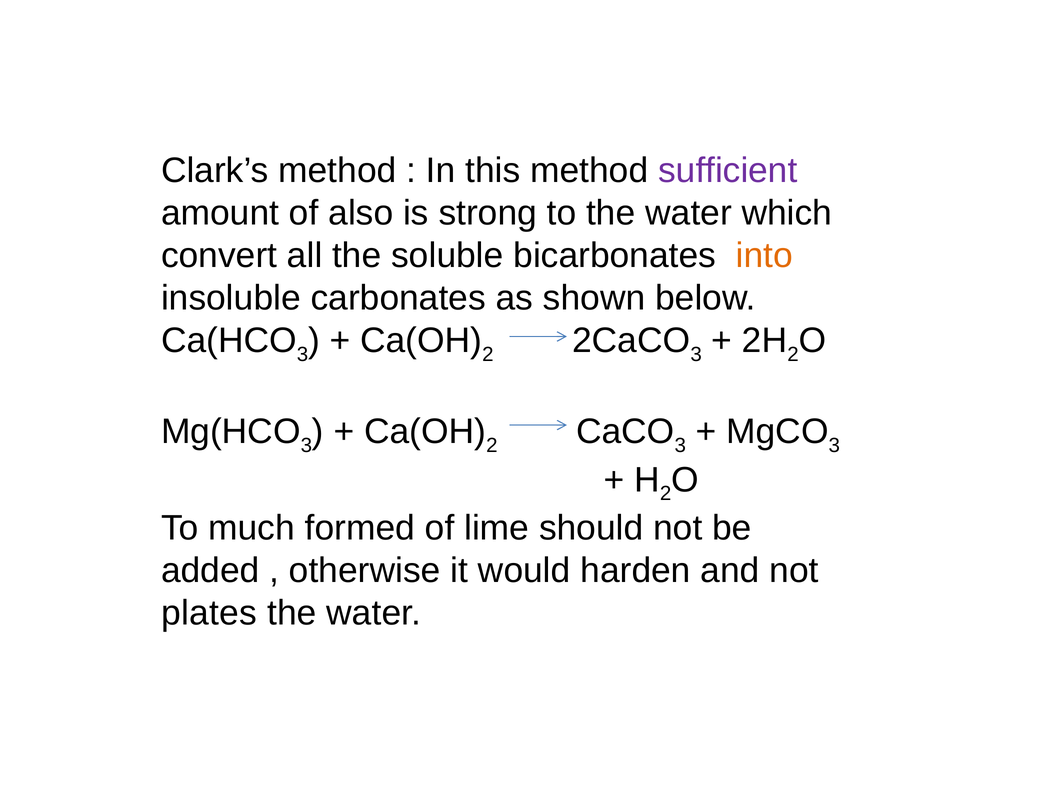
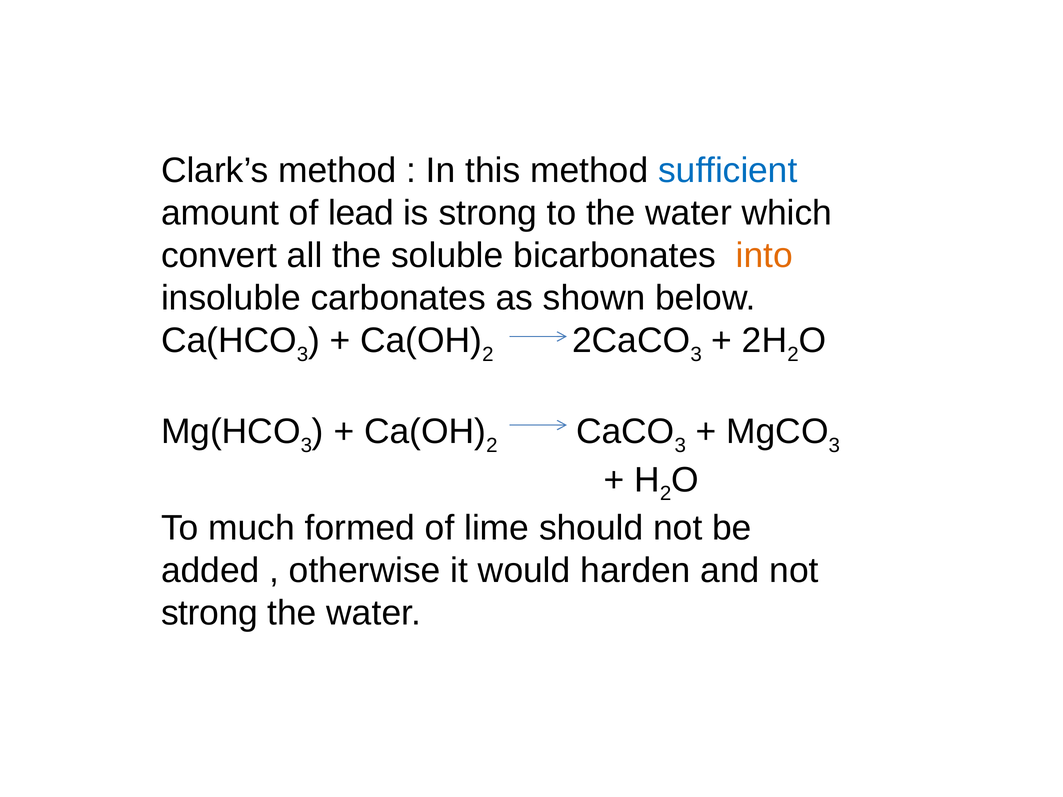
sufficient colour: purple -> blue
also: also -> lead
plates at (209, 613): plates -> strong
